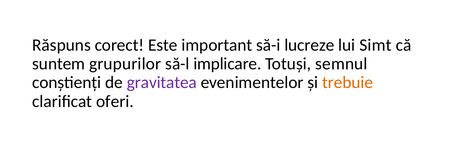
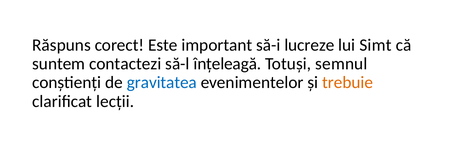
grupurilor: grupurilor -> contactezi
implicare: implicare -> înțeleagă
gravitatea colour: purple -> blue
oferi: oferi -> lecții
